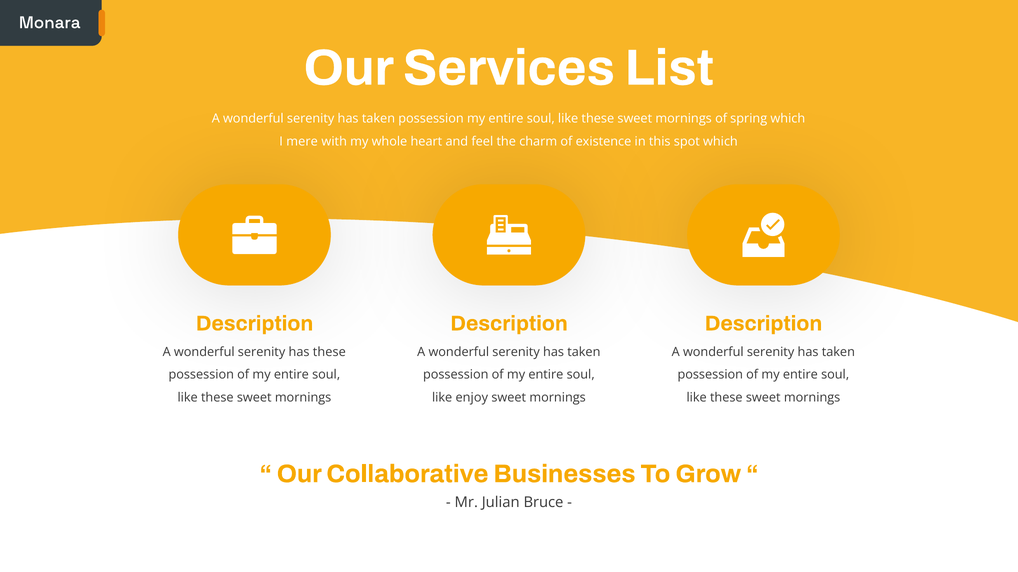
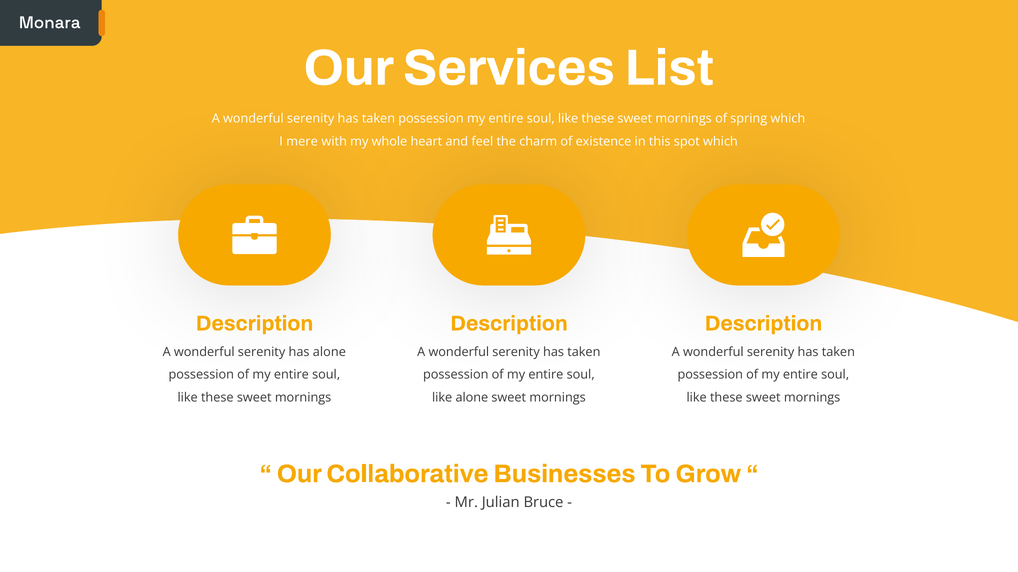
has these: these -> alone
like enjoy: enjoy -> alone
